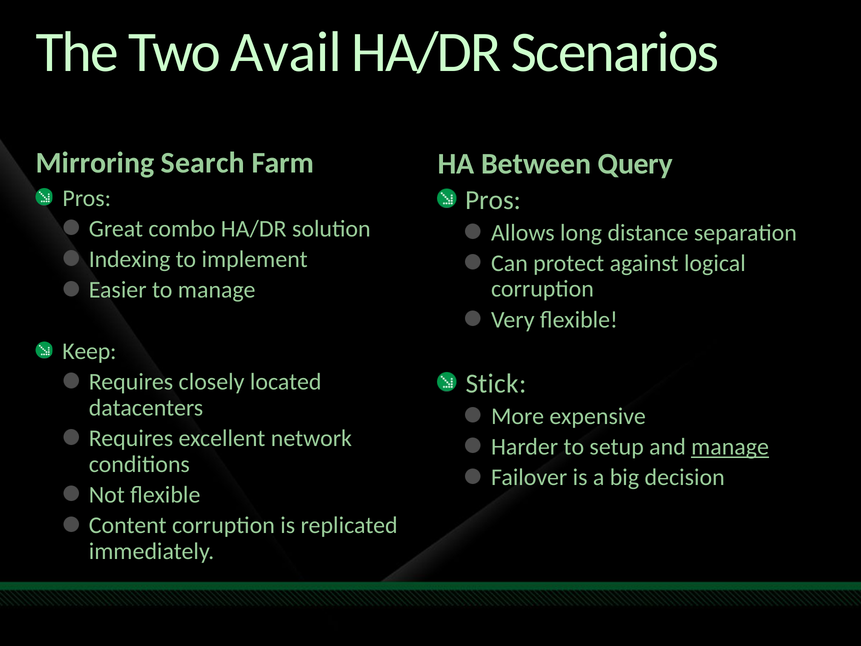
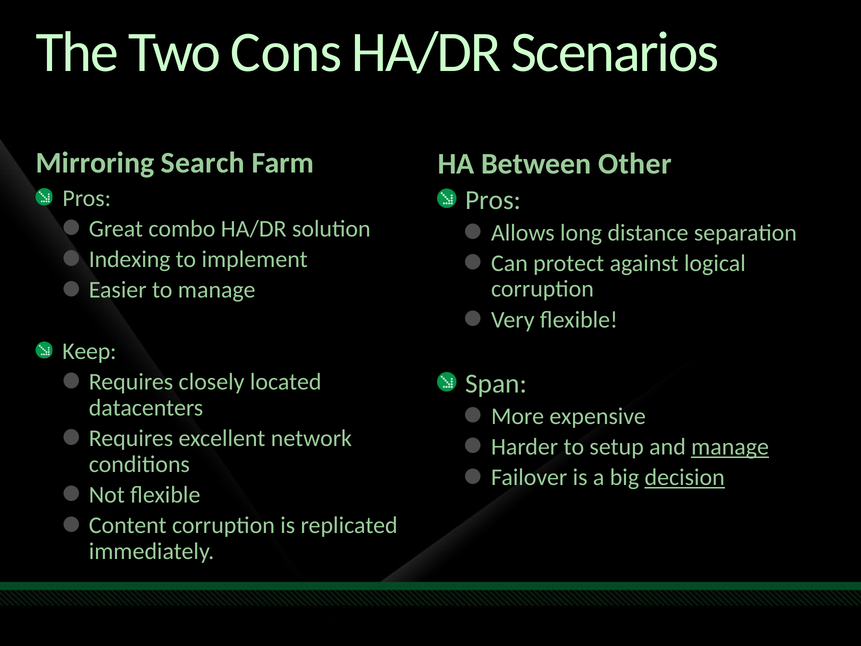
Avail: Avail -> Cons
Query: Query -> Other
Stick: Stick -> Span
decision underline: none -> present
